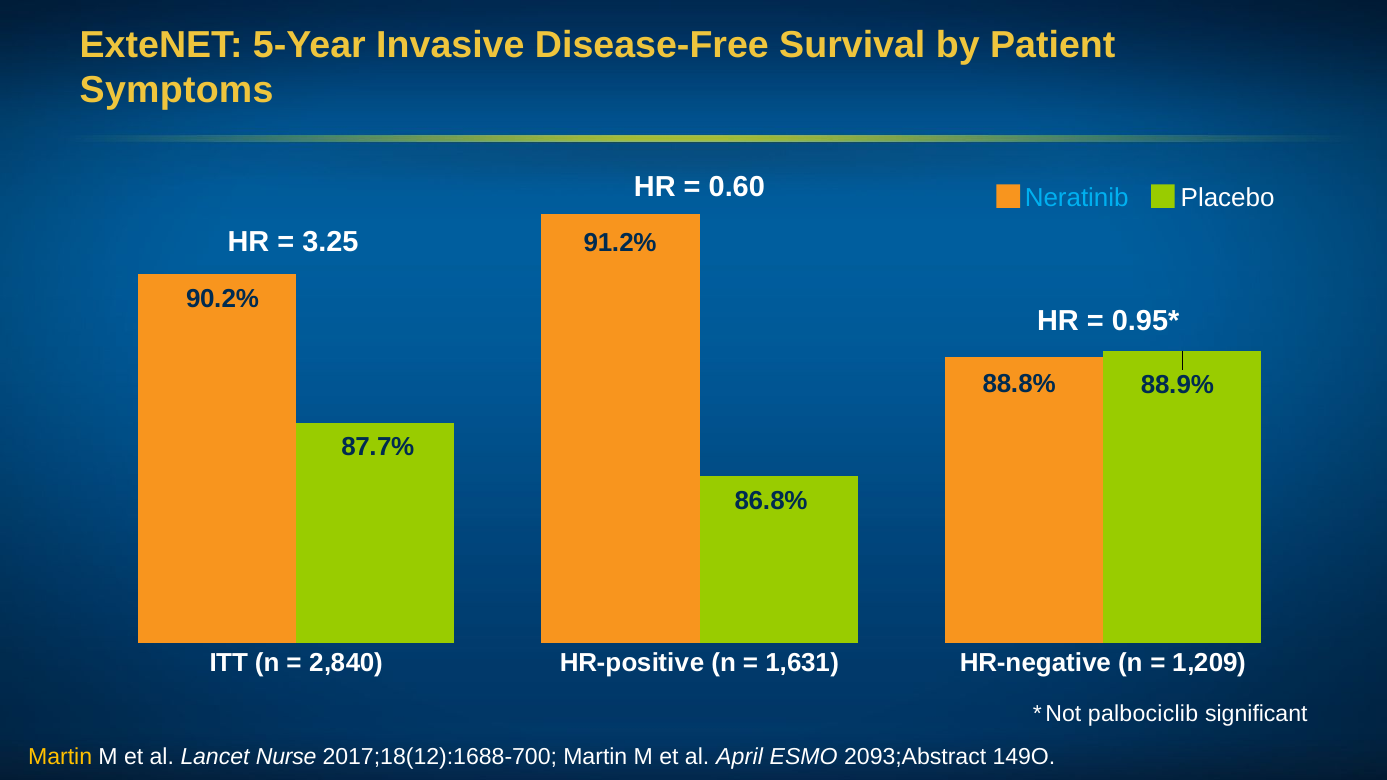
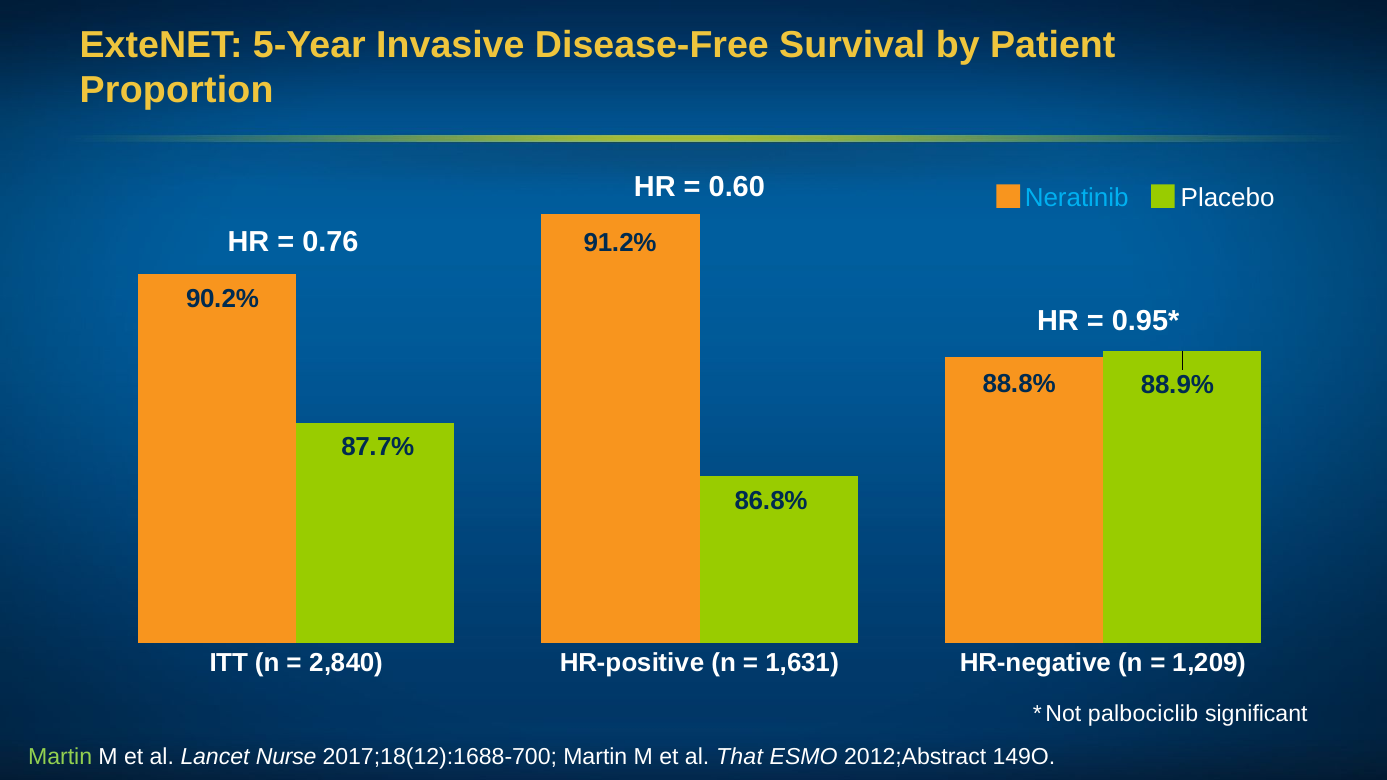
Symptoms: Symptoms -> Proportion
3.25: 3.25 -> 0.76
Martin at (60, 757) colour: yellow -> light green
April: April -> That
2093;Abstract: 2093;Abstract -> 2012;Abstract
